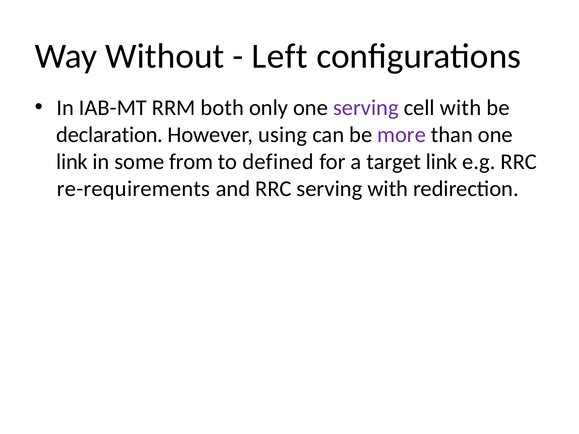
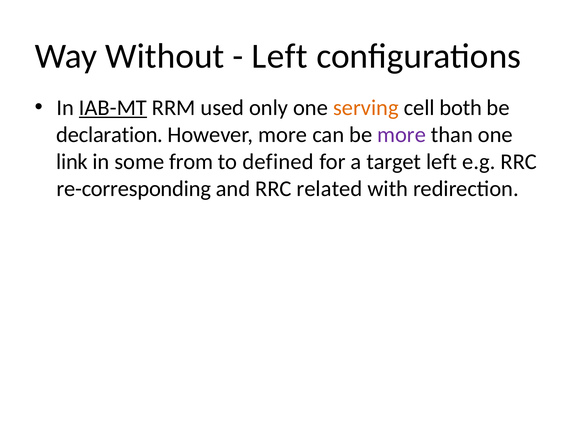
IAB-MT underline: none -> present
both: both -> used
serving at (366, 108) colour: purple -> orange
cell with: with -> both
However using: using -> more
target link: link -> left
re-requirements: re-requirements -> re-corresponding
RRC serving: serving -> related
